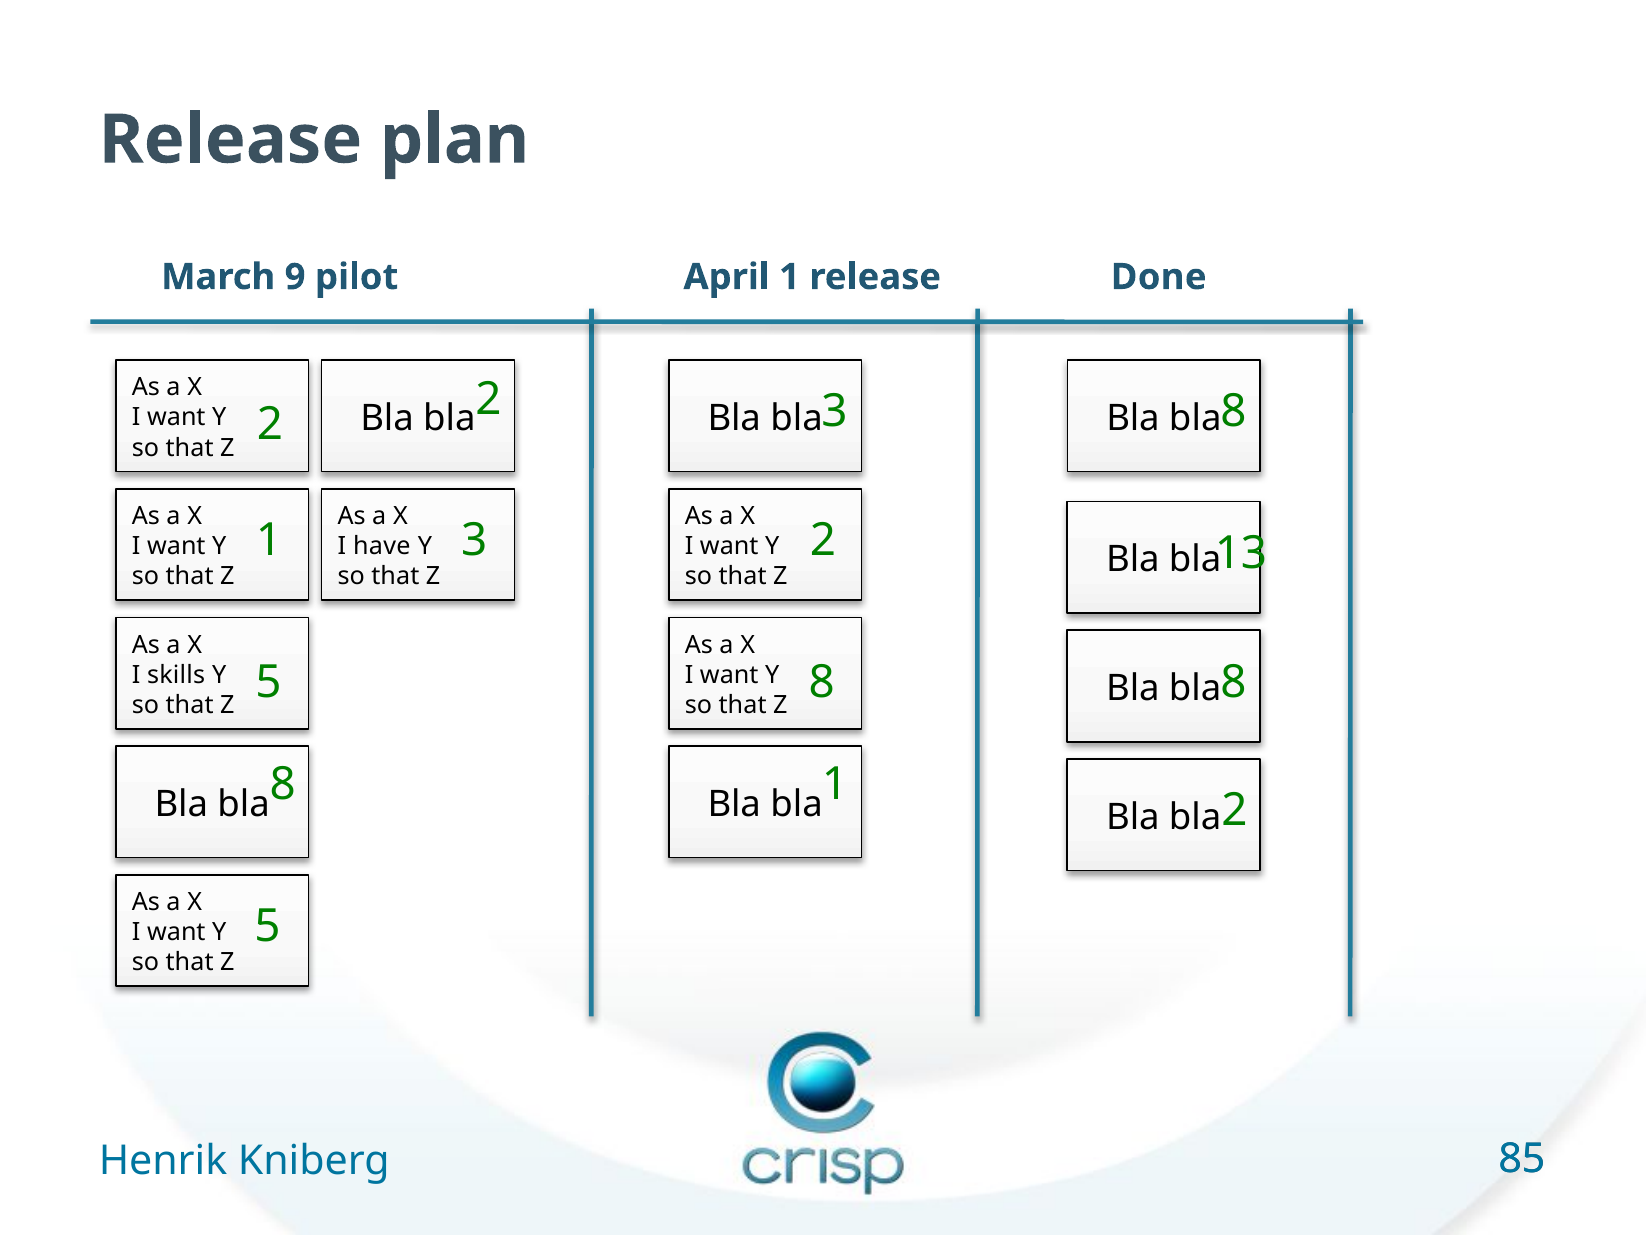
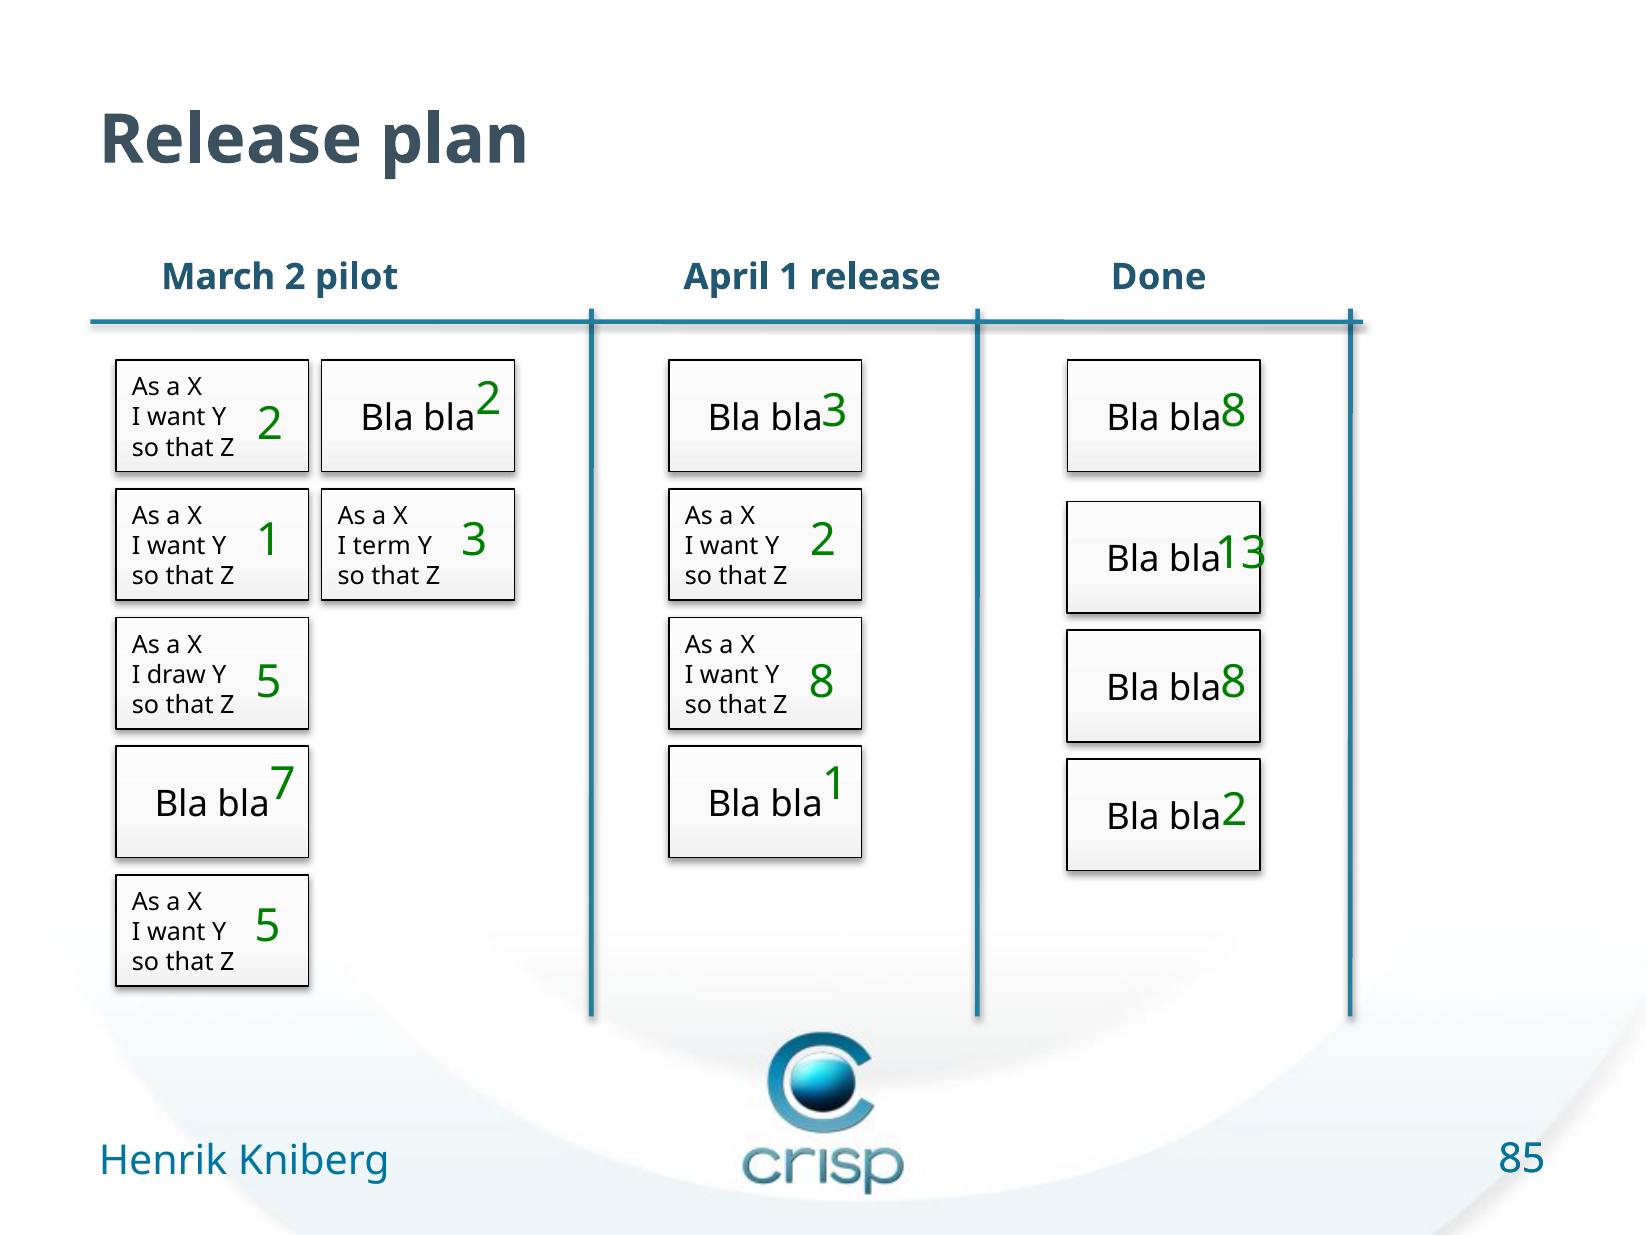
March 9: 9 -> 2
have: have -> term
skills: skills -> draw
8 at (283, 785): 8 -> 7
